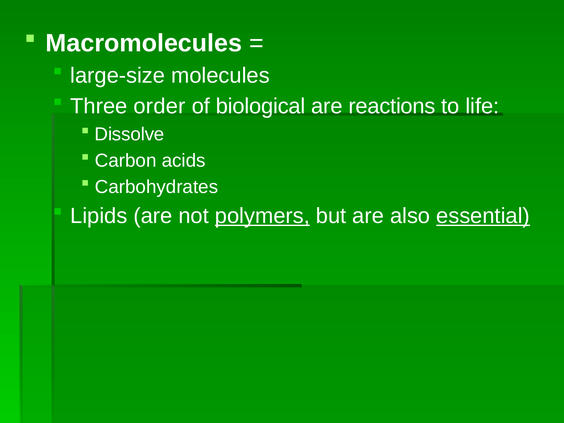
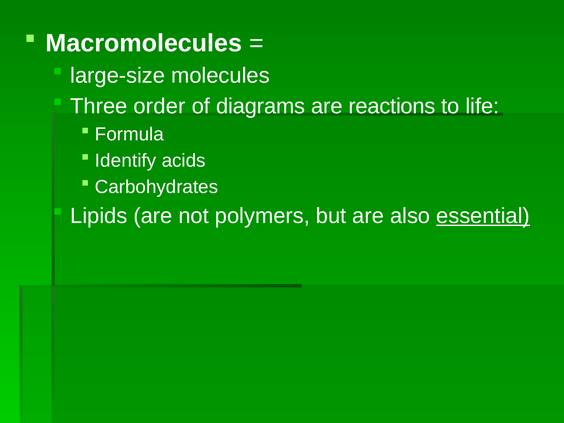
biological: biological -> diagrams
Dissolve: Dissolve -> Formula
Carbon: Carbon -> Identify
polymers underline: present -> none
